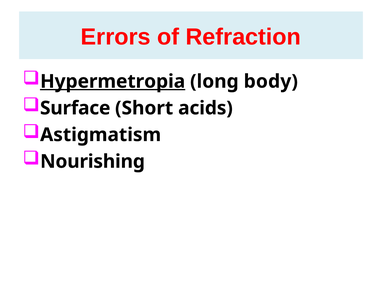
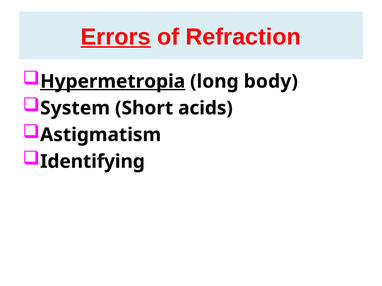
Errors underline: none -> present
Surface: Surface -> System
Nourishing: Nourishing -> Identifying
